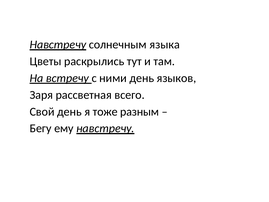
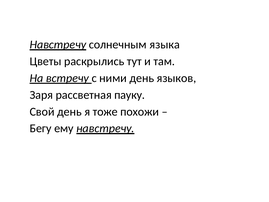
всего: всего -> пауку
разным: разным -> похожи
